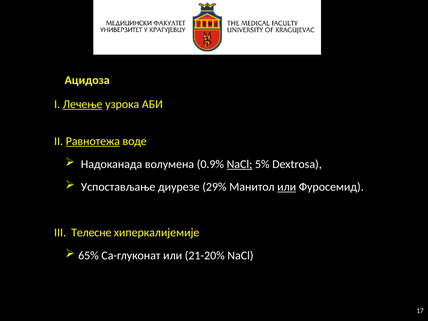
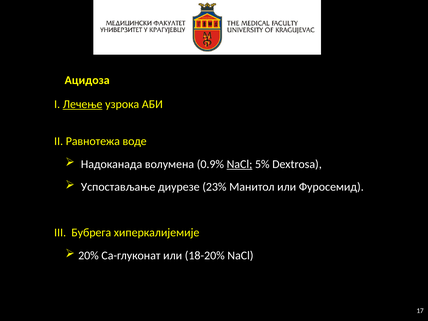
Равнотежа underline: present -> none
29%: 29% -> 23%
или at (287, 187) underline: present -> none
Телесне: Телесне -> Бубрега
65%: 65% -> 20%
21-20%: 21-20% -> 18-20%
